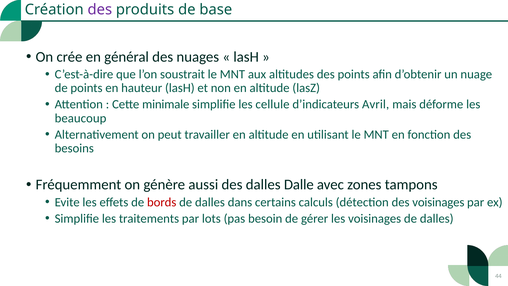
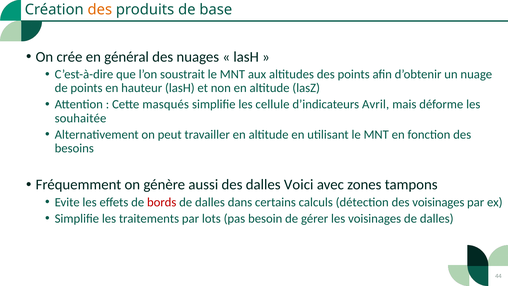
des at (100, 10) colour: purple -> orange
minimale: minimale -> masqués
beaucoup: beaucoup -> souhaitée
Dalle: Dalle -> Voici
